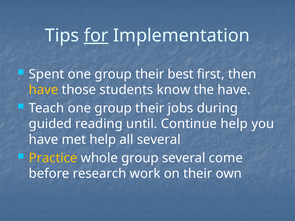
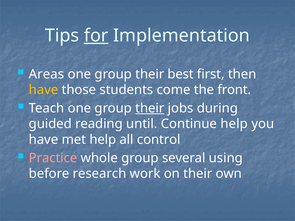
Spent: Spent -> Areas
know: know -> come
the have: have -> front
their at (150, 108) underline: none -> present
all several: several -> control
Practice colour: yellow -> pink
come: come -> using
